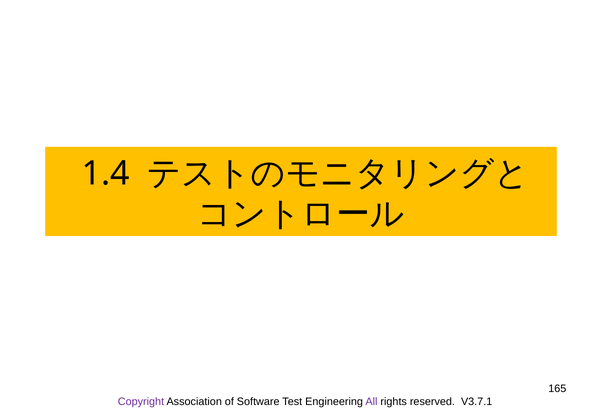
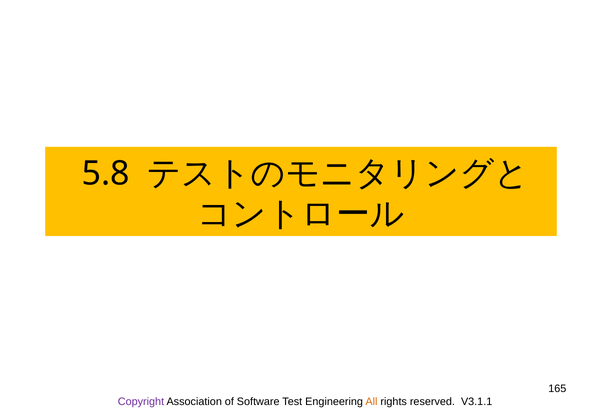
1.4: 1.4 -> 5.8
All colour: purple -> orange
V3.7.1: V3.7.1 -> V3.1.1
